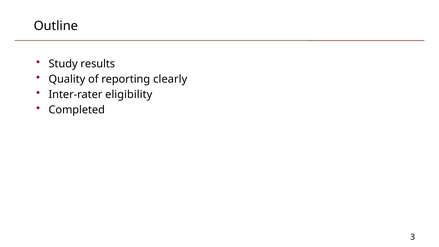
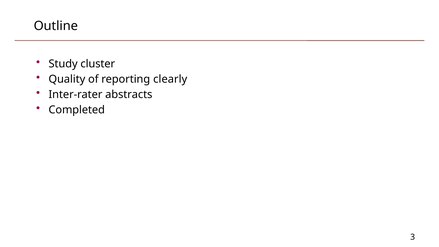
results: results -> cluster
eligibility: eligibility -> abstracts
